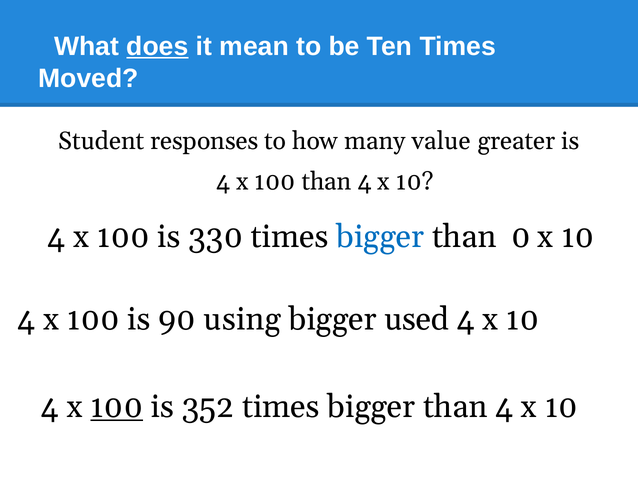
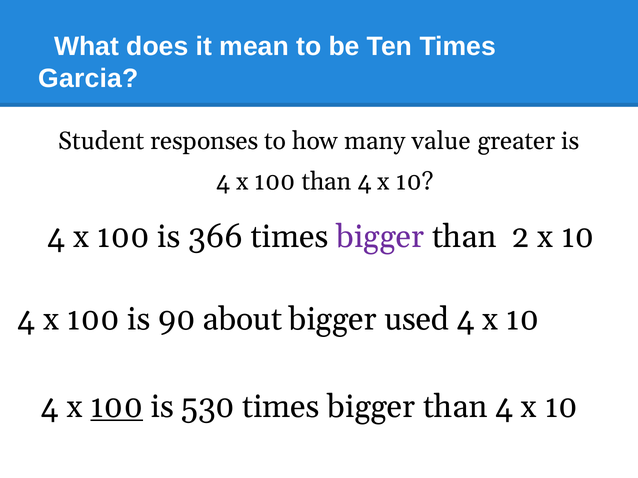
does underline: present -> none
Moved: Moved -> Garcia
330: 330 -> 366
bigger at (380, 237) colour: blue -> purple
0: 0 -> 2
using: using -> about
352: 352 -> 530
